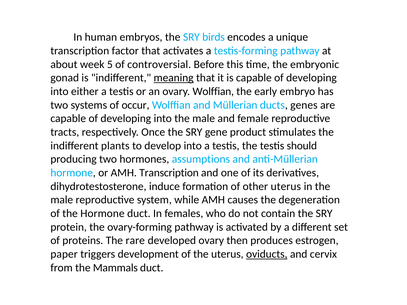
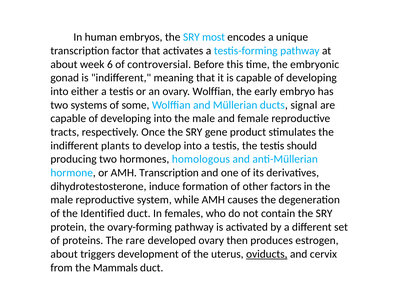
birds: birds -> most
5: 5 -> 6
meaning underline: present -> none
occur: occur -> some
genes: genes -> signal
assumptions: assumptions -> homologous
other uterus: uterus -> factors
the Hormone: Hormone -> Identified
paper at (64, 254): paper -> about
